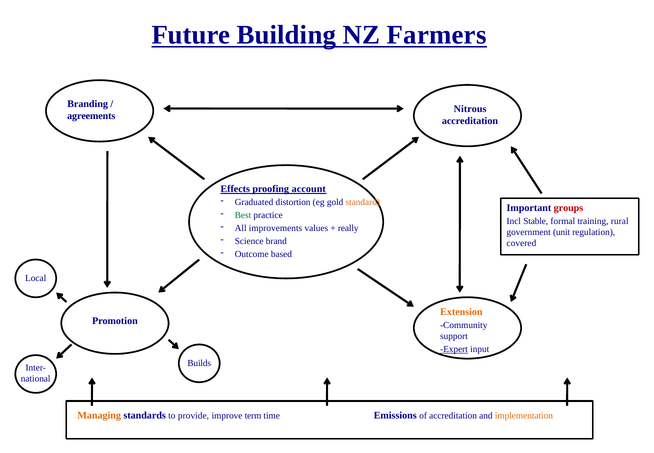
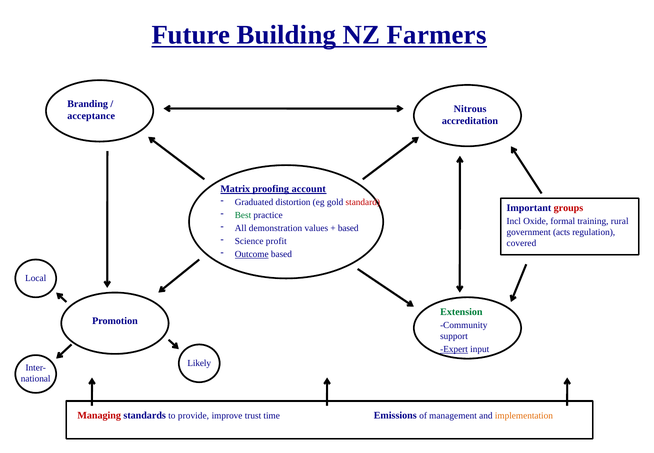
agreements: agreements -> acceptance
Effects: Effects -> Matrix
standard colour: orange -> red
Stable: Stable -> Oxide
improvements: improvements -> demonstration
really at (348, 228): really -> based
unit: unit -> acts
brand: brand -> profit
Outcome underline: none -> present
Extension colour: orange -> green
Builds: Builds -> Likely
Managing colour: orange -> red
term: term -> trust
of accreditation: accreditation -> management
